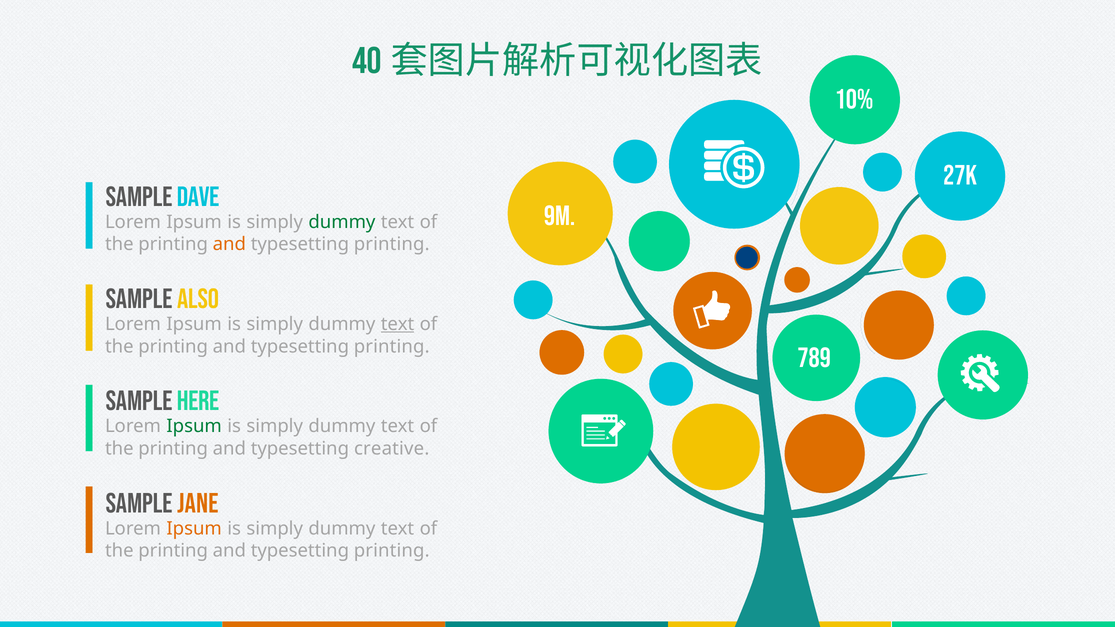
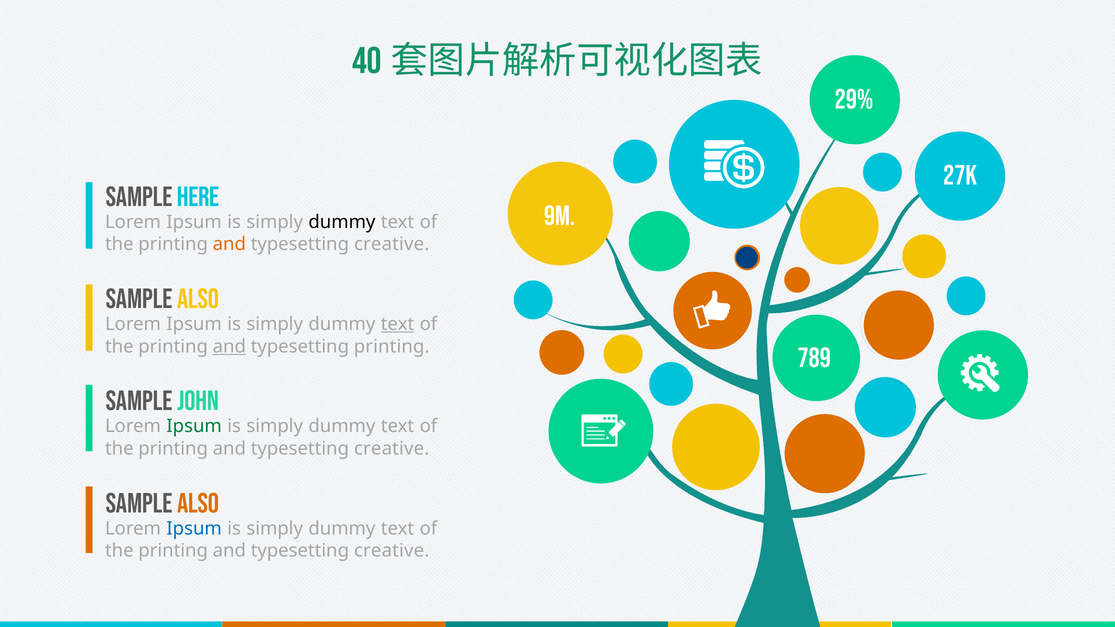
10%: 10% -> 29%
DAVE: DAVE -> HERE
dummy at (342, 222) colour: green -> black
printing at (392, 244): printing -> creative
and at (229, 347) underline: none -> present
HERE: HERE -> JOHN
JANE at (198, 504): JANE -> ALSO
Ipsum at (194, 529) colour: orange -> blue
printing at (392, 551): printing -> creative
